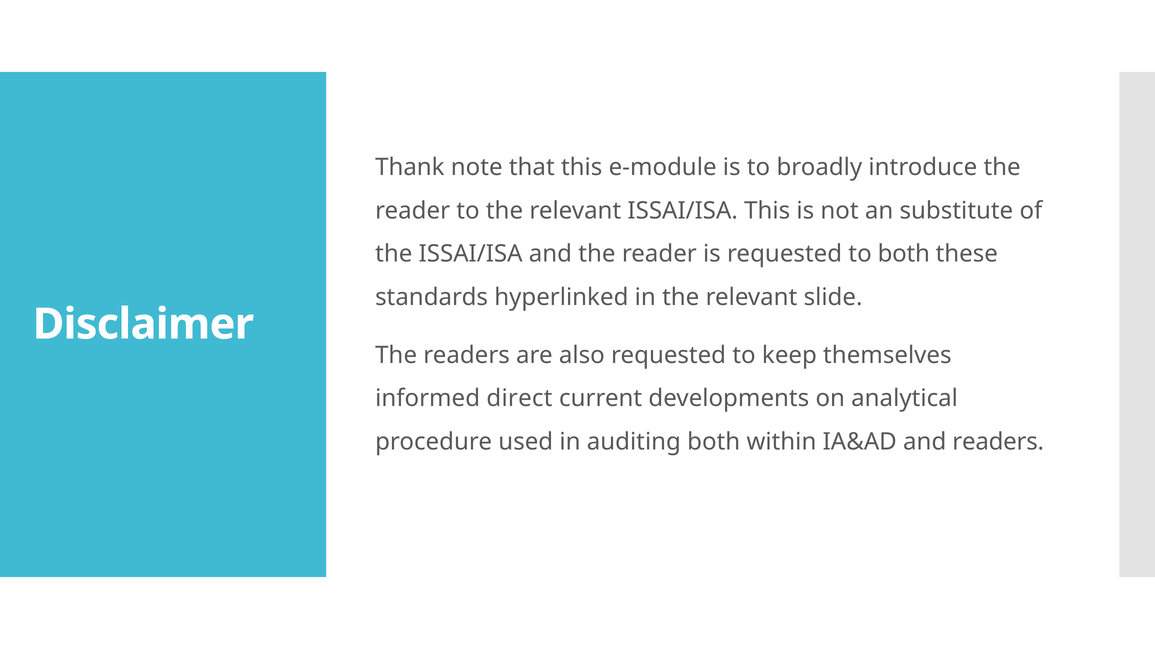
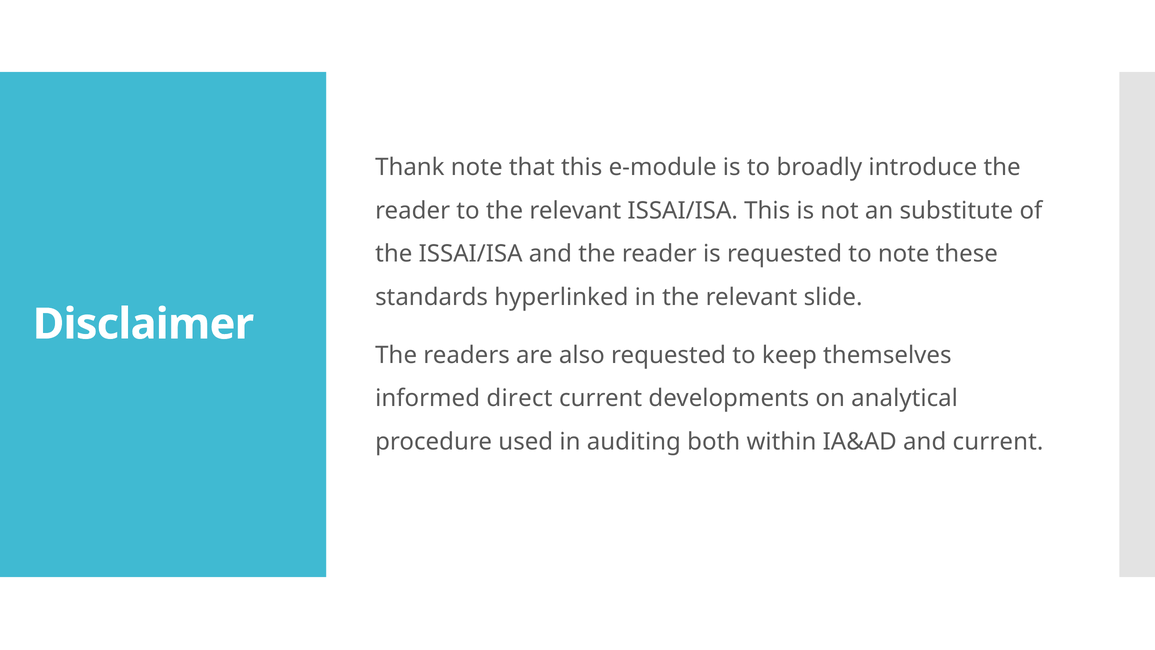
to both: both -> note
and readers: readers -> current
